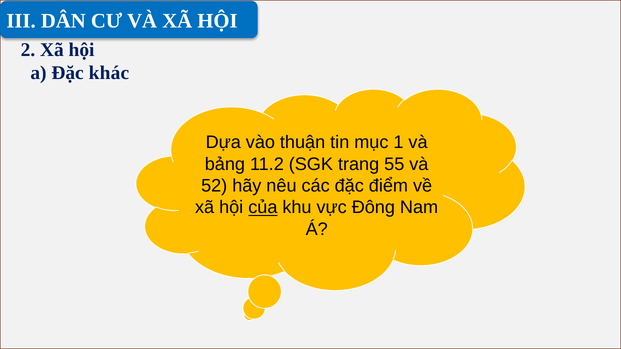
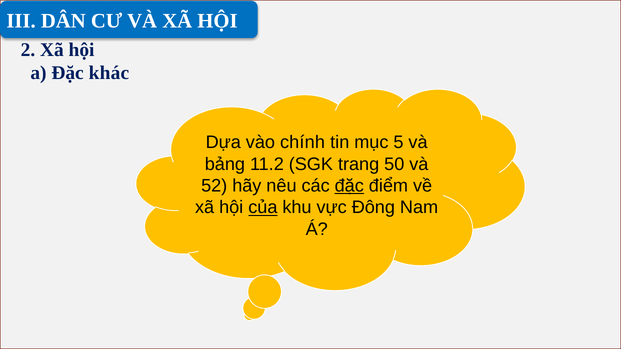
thuận: thuận -> chính
1: 1 -> 5
55: 55 -> 50
đặc at (349, 186) underline: none -> present
